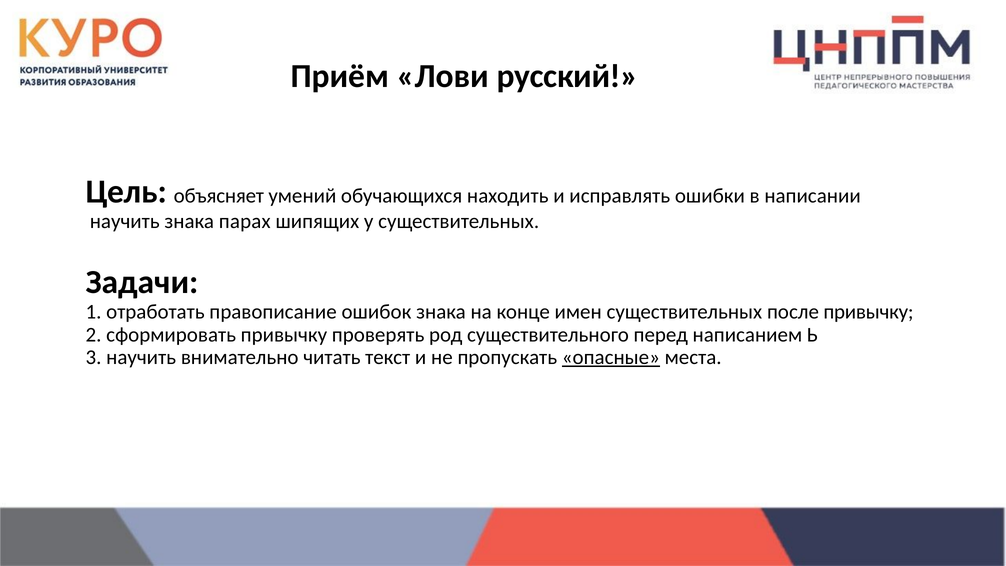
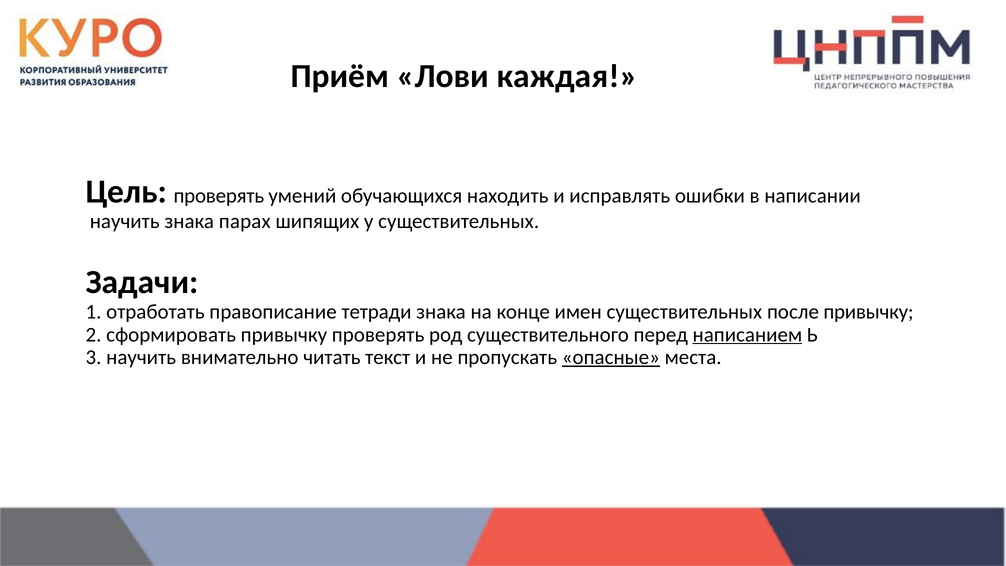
русский: русский -> каждая
Цель объясняет: объясняет -> проверять
ошибок: ошибок -> тетради
написанием underline: none -> present
